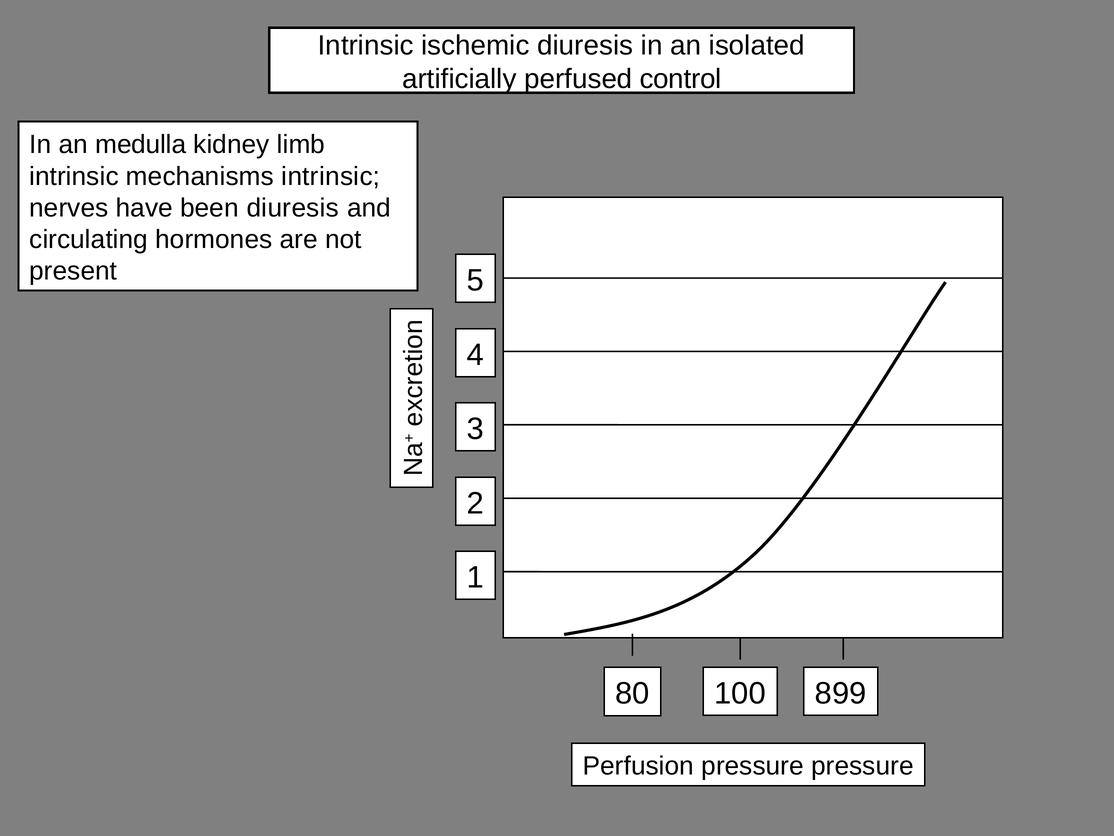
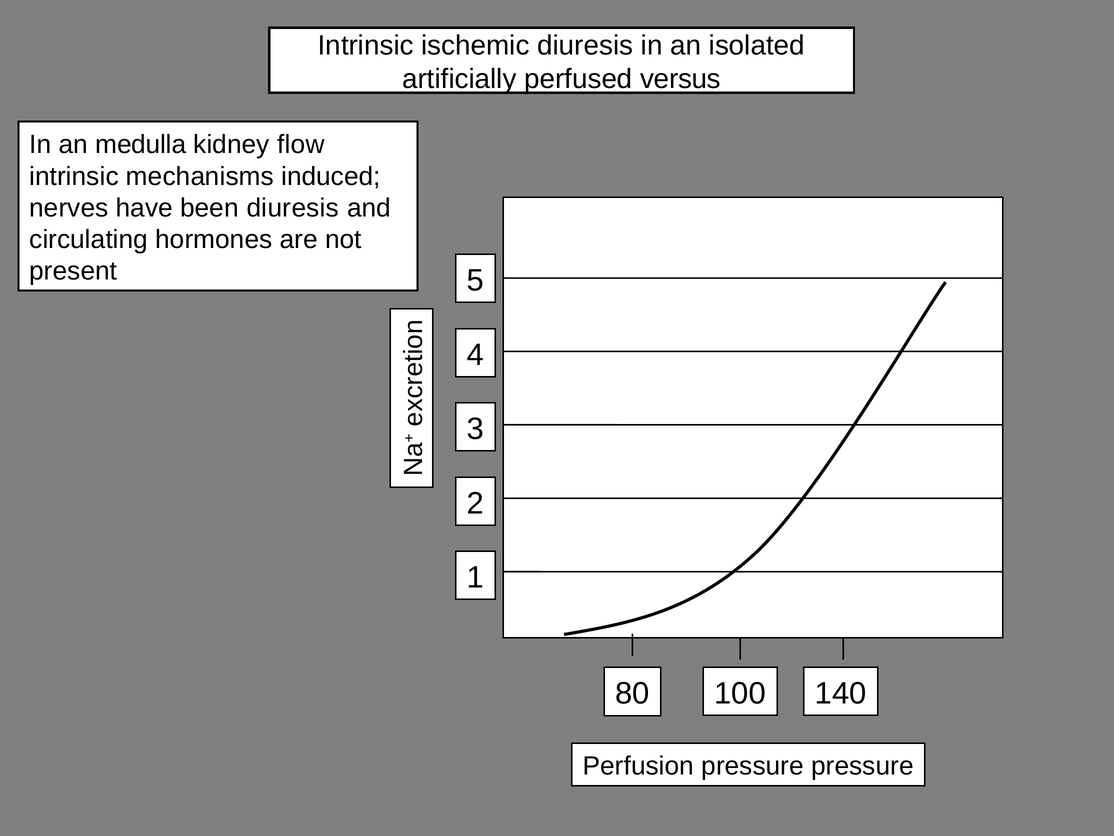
control: control -> versus
limb: limb -> flow
mechanisms intrinsic: intrinsic -> induced
899: 899 -> 140
